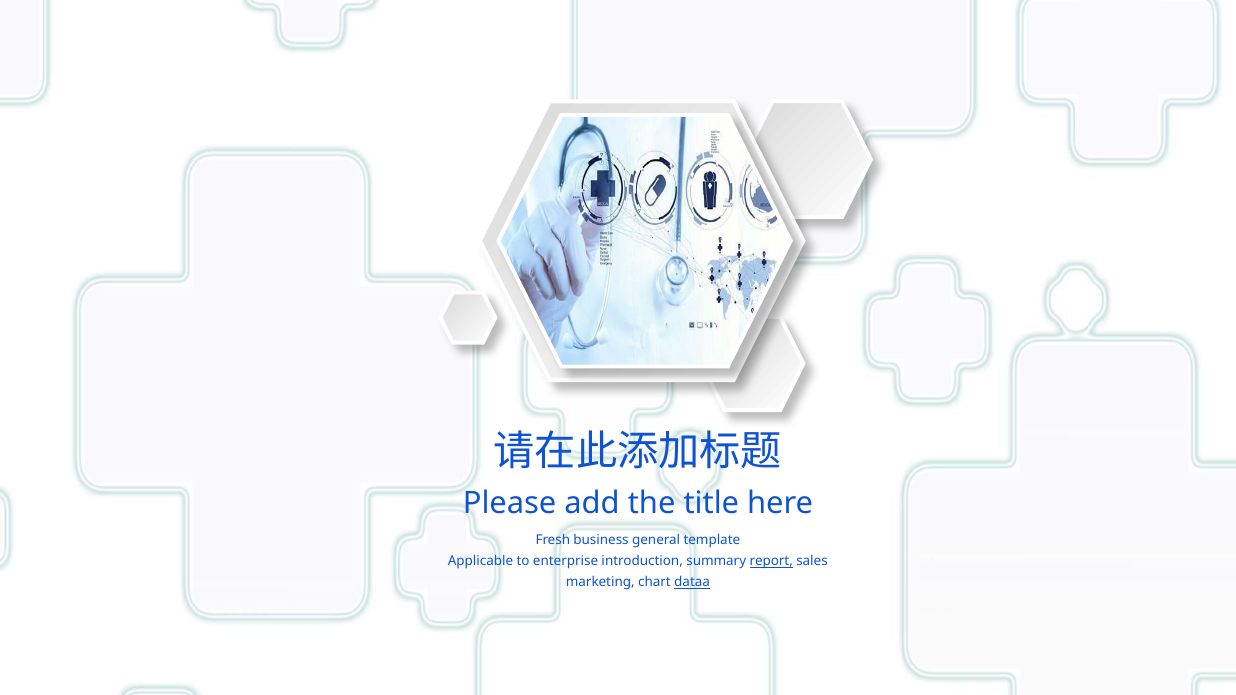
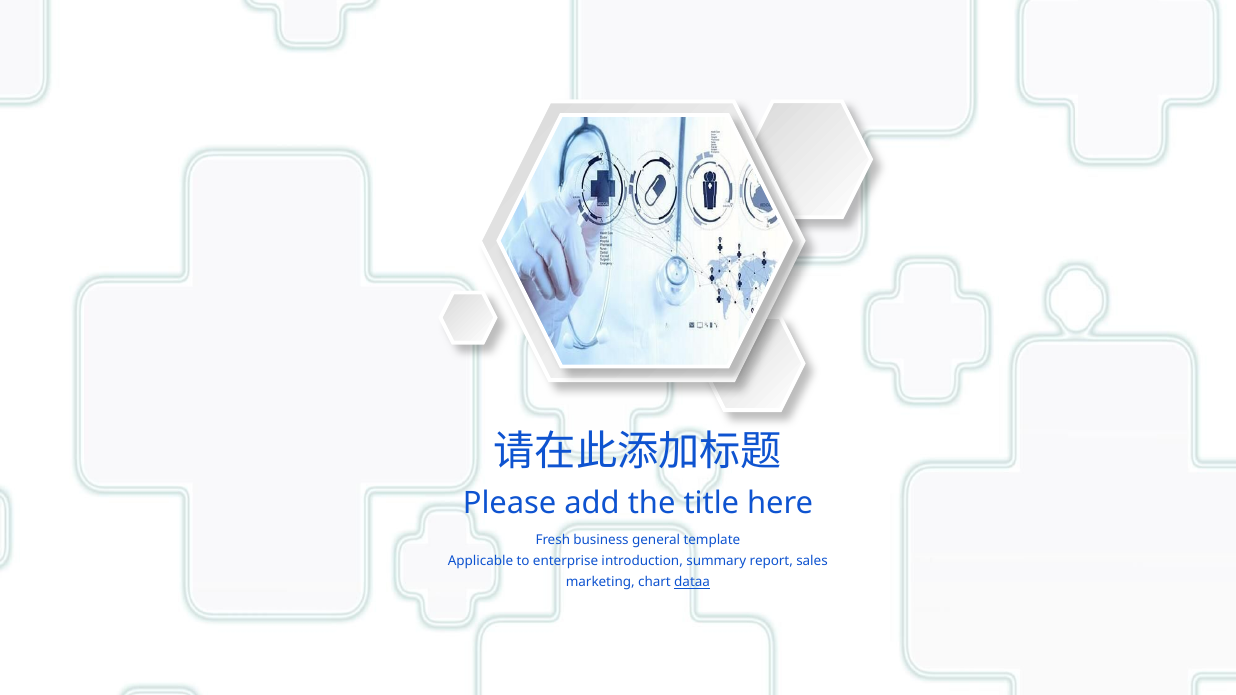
report underline: present -> none
